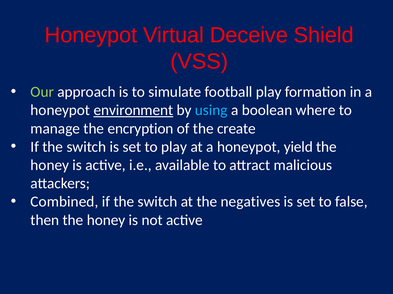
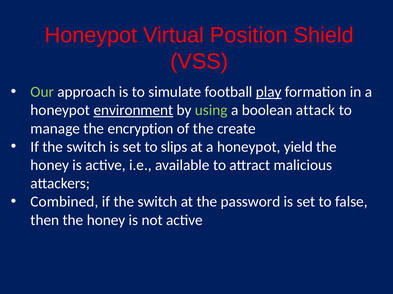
Deceive: Deceive -> Position
play at (269, 92) underline: none -> present
using colour: light blue -> light green
where: where -> attack
to play: play -> slips
negatives: negatives -> password
